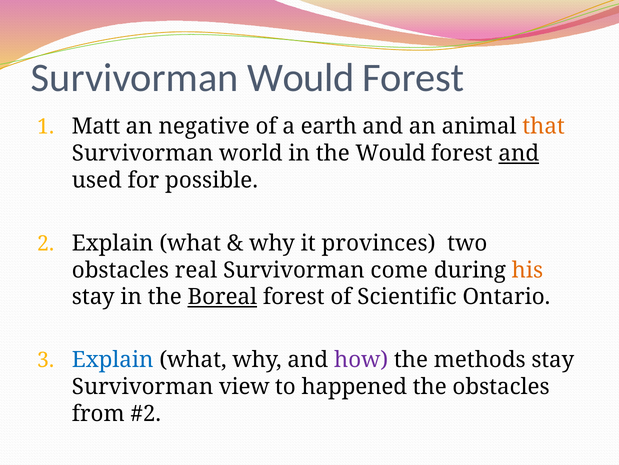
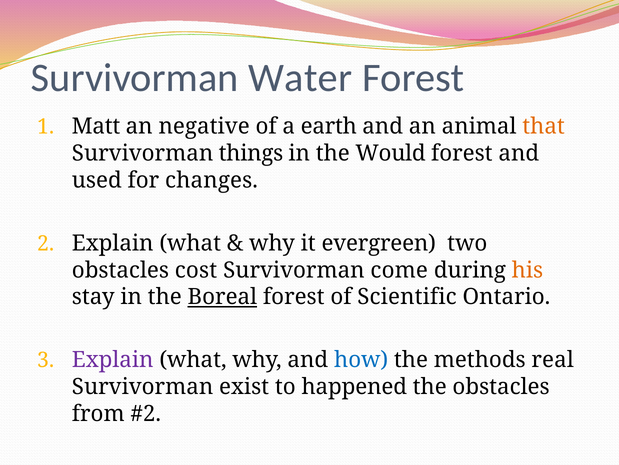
Survivorman Would: Would -> Water
world: world -> things
and at (519, 153) underline: present -> none
possible: possible -> changes
provinces: provinces -> evergreen
real: real -> cost
Explain at (113, 359) colour: blue -> purple
how colour: purple -> blue
methods stay: stay -> real
view: view -> exist
